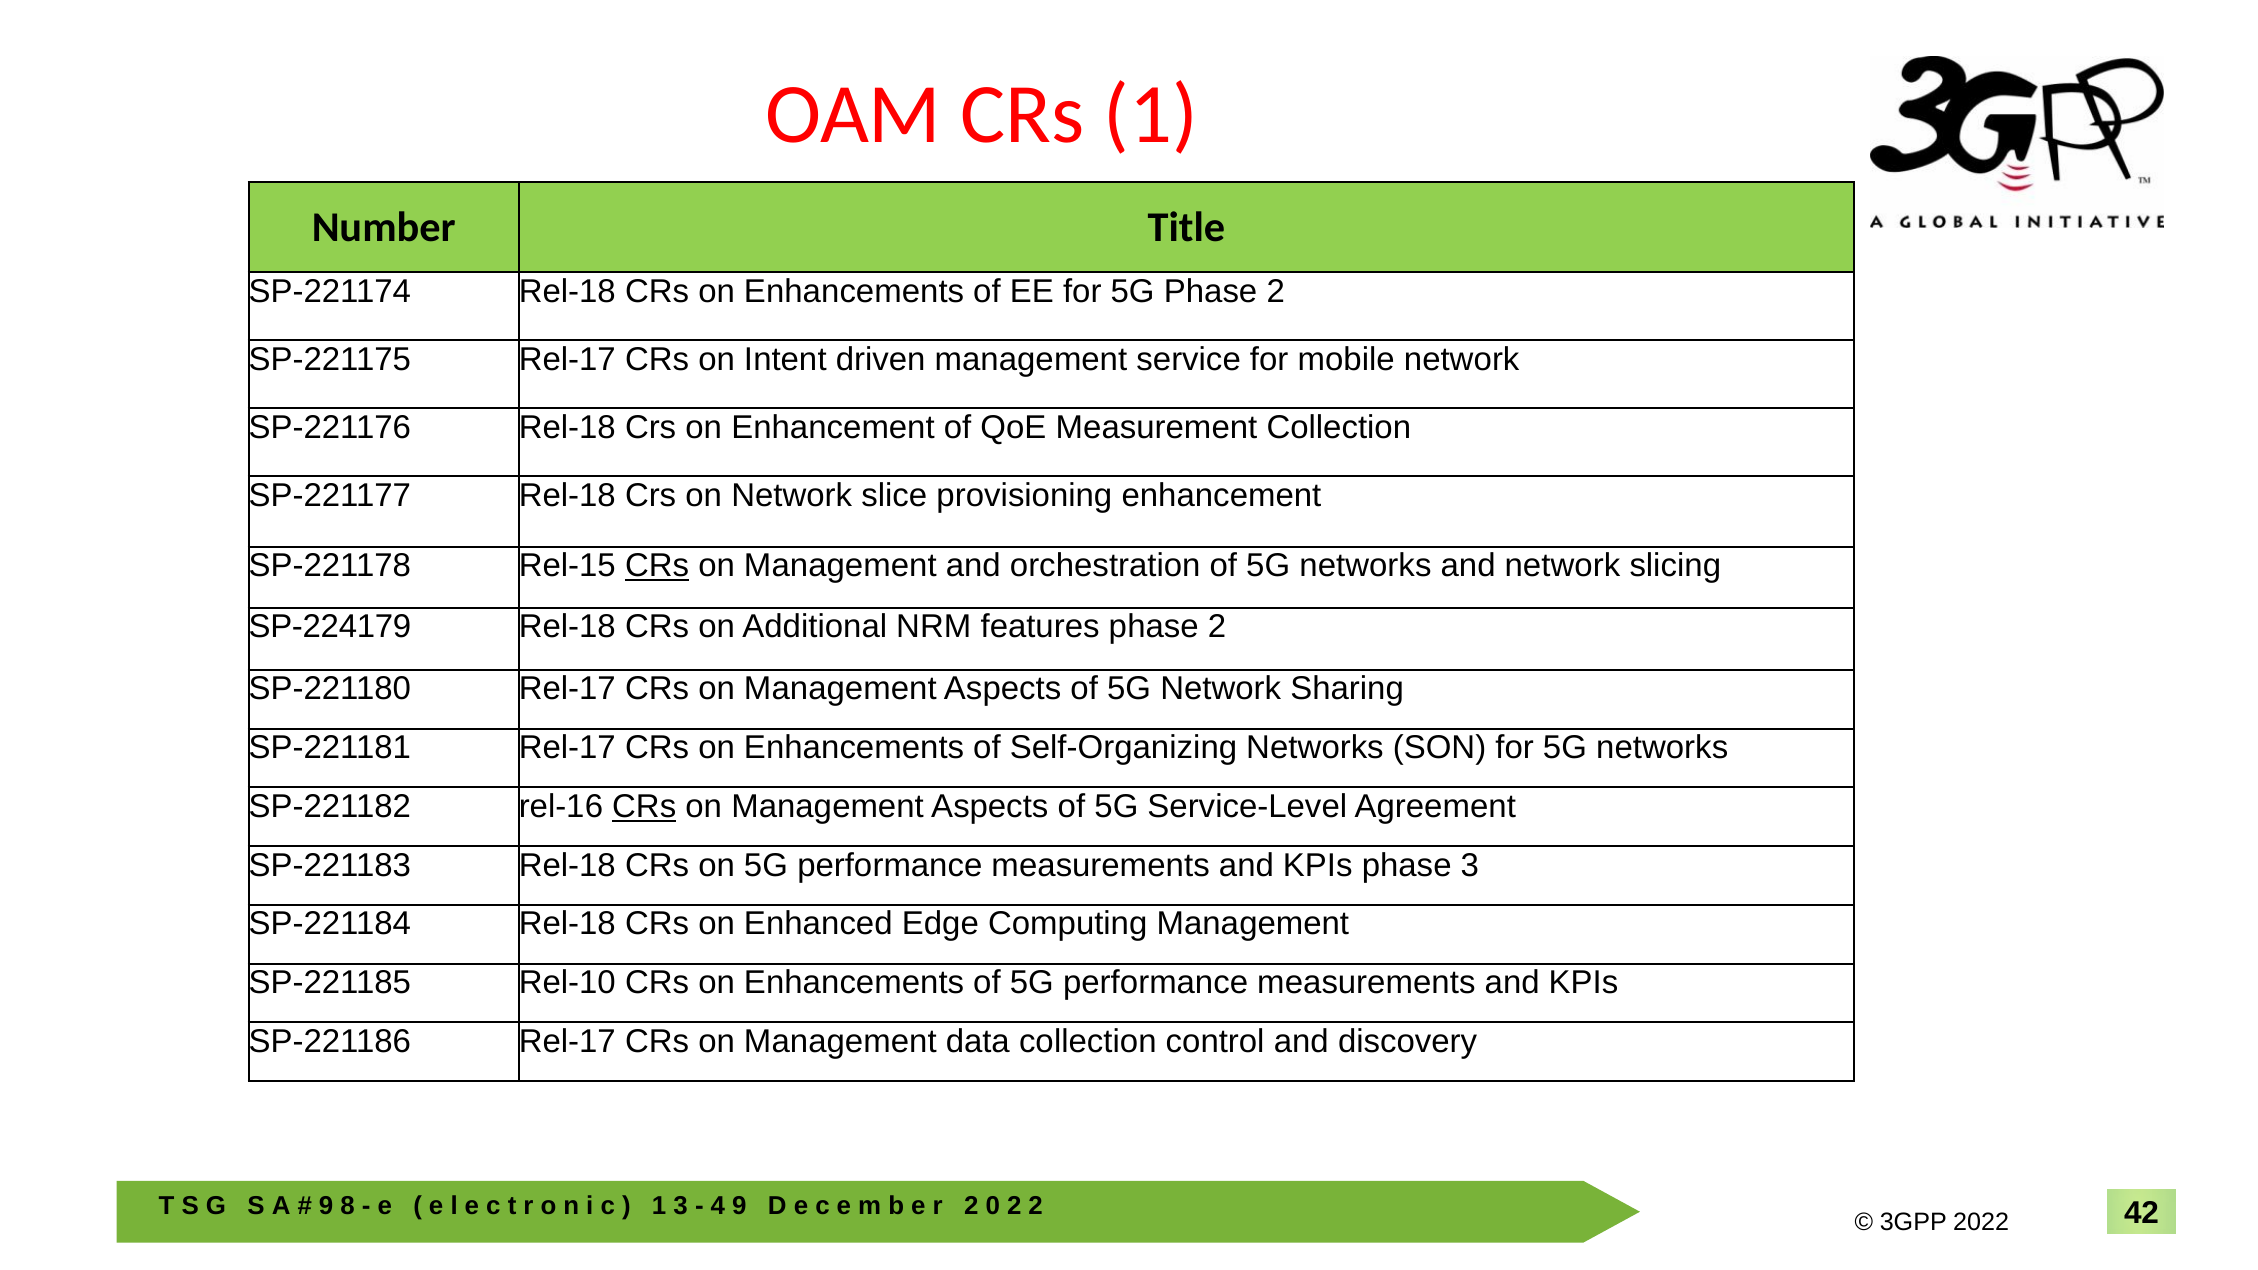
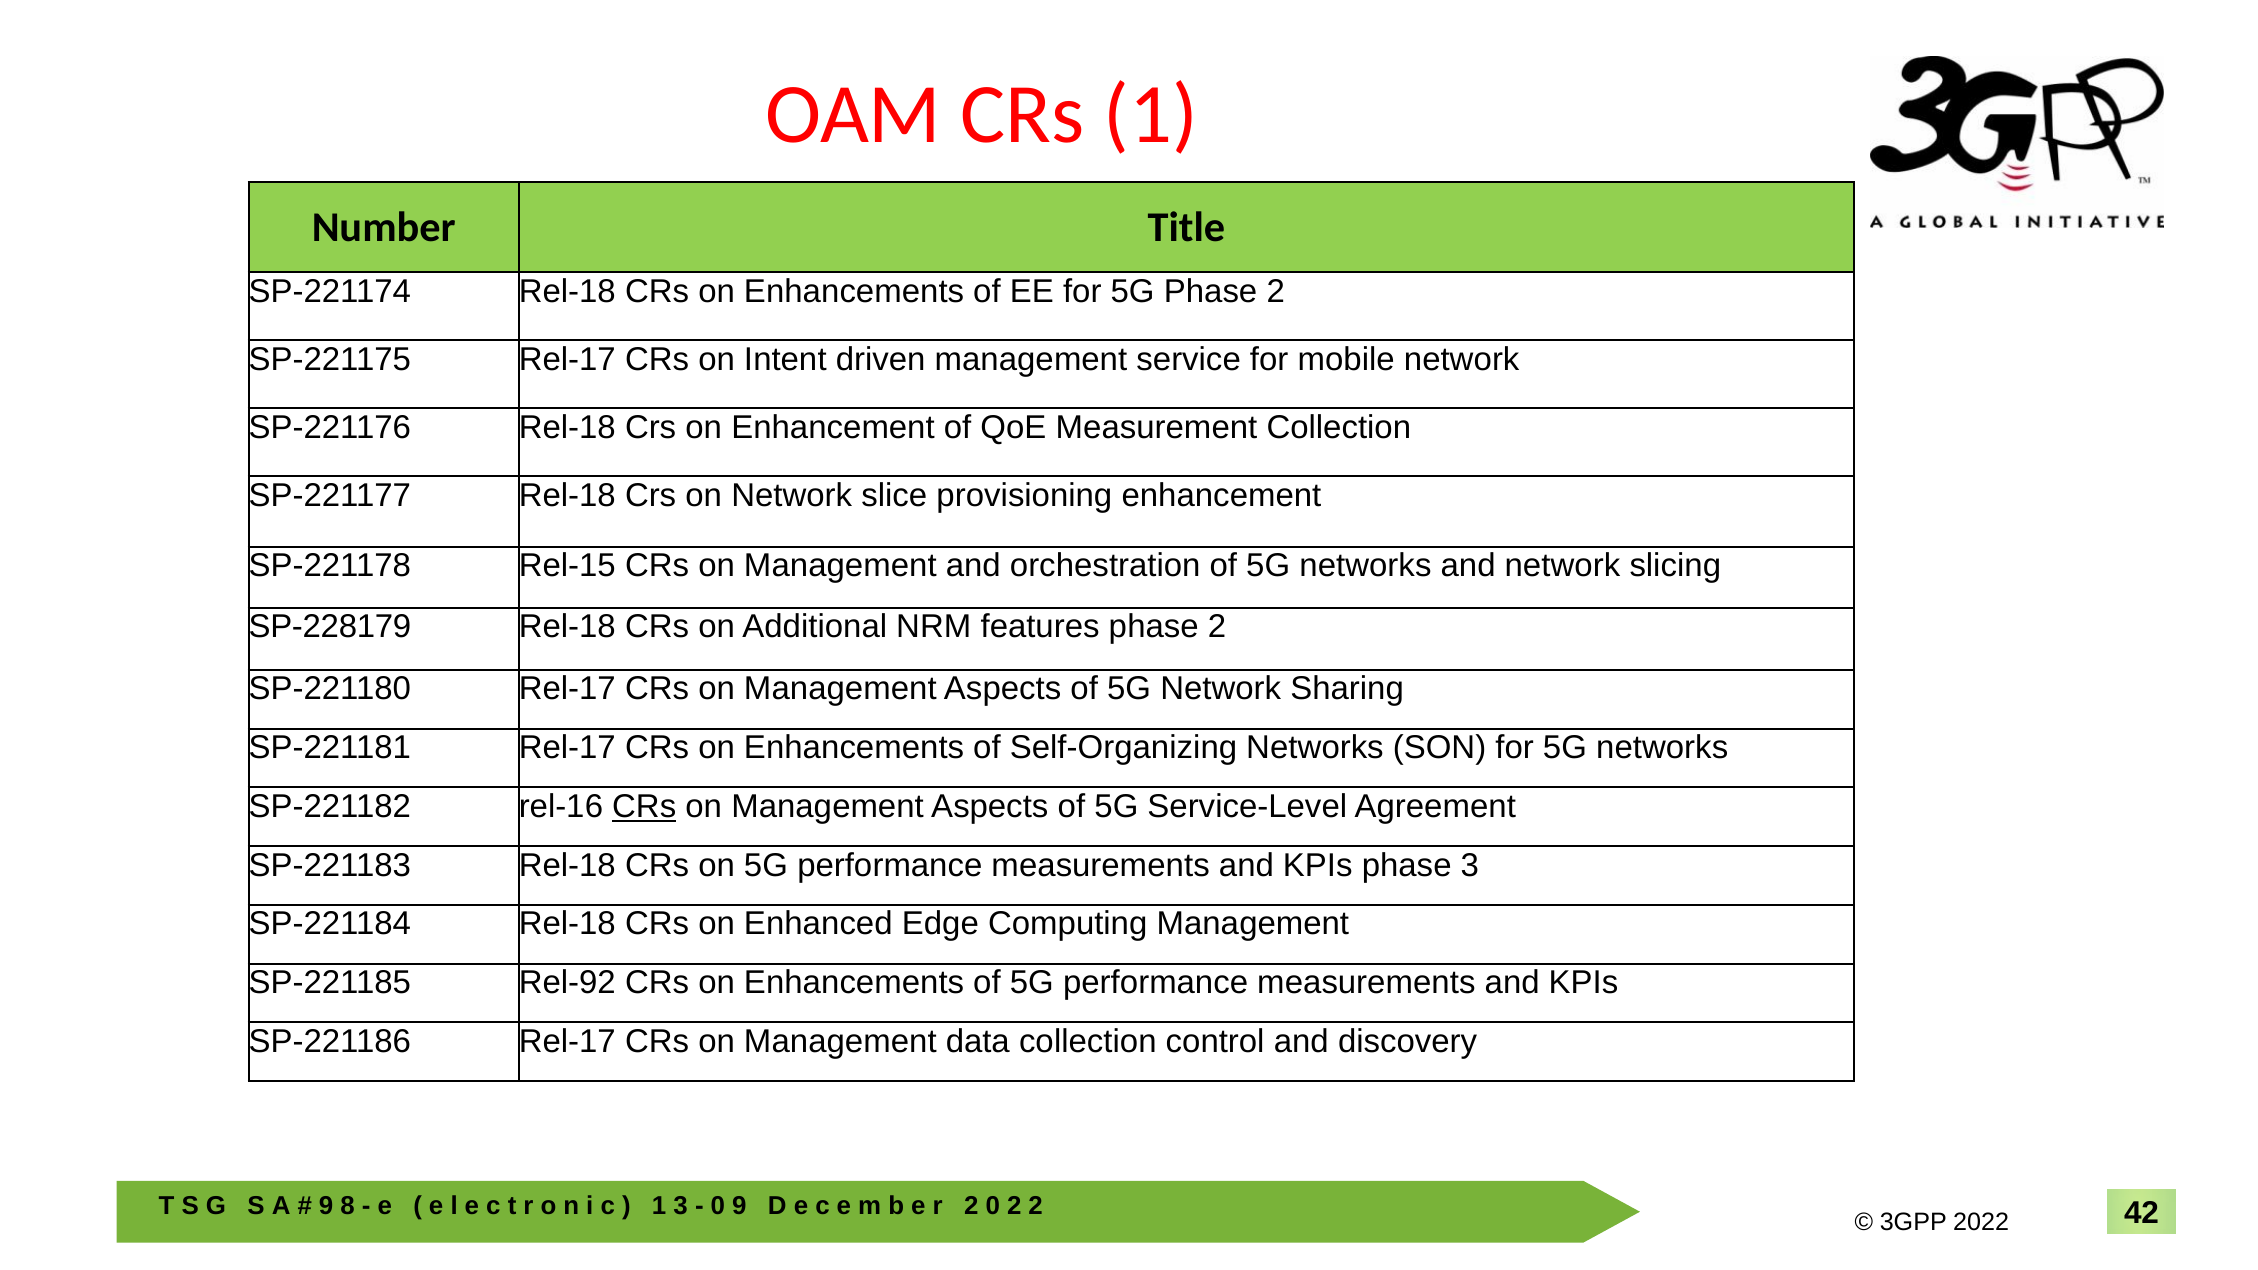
CRs at (657, 566) underline: present -> none
SP-224179: SP-224179 -> SP-228179
Rel-10: Rel-10 -> Rel-92
4 at (718, 1206): 4 -> 0
